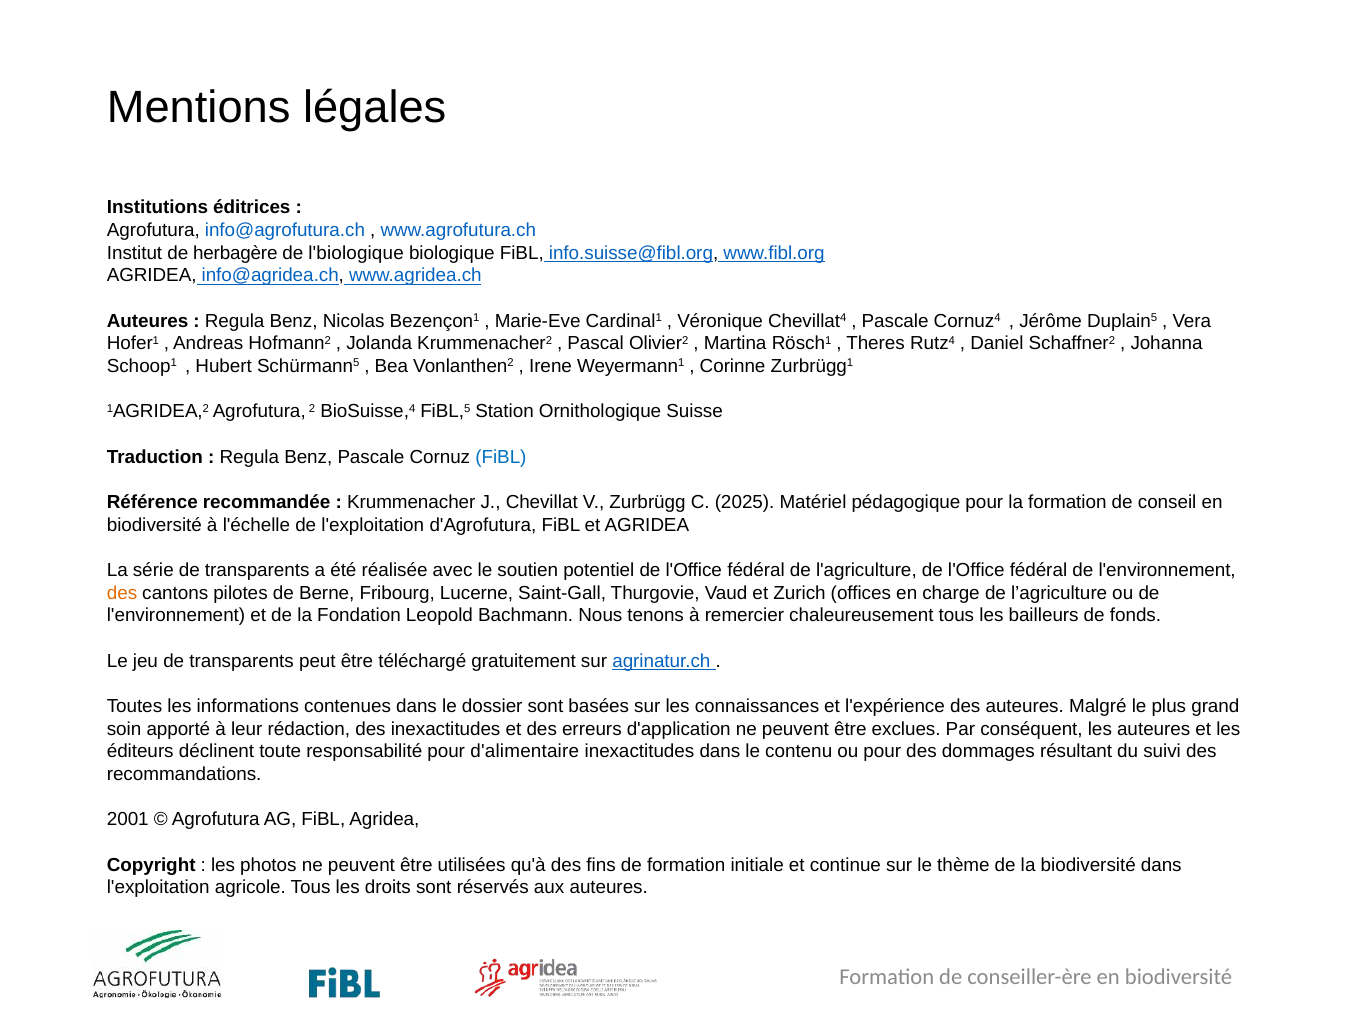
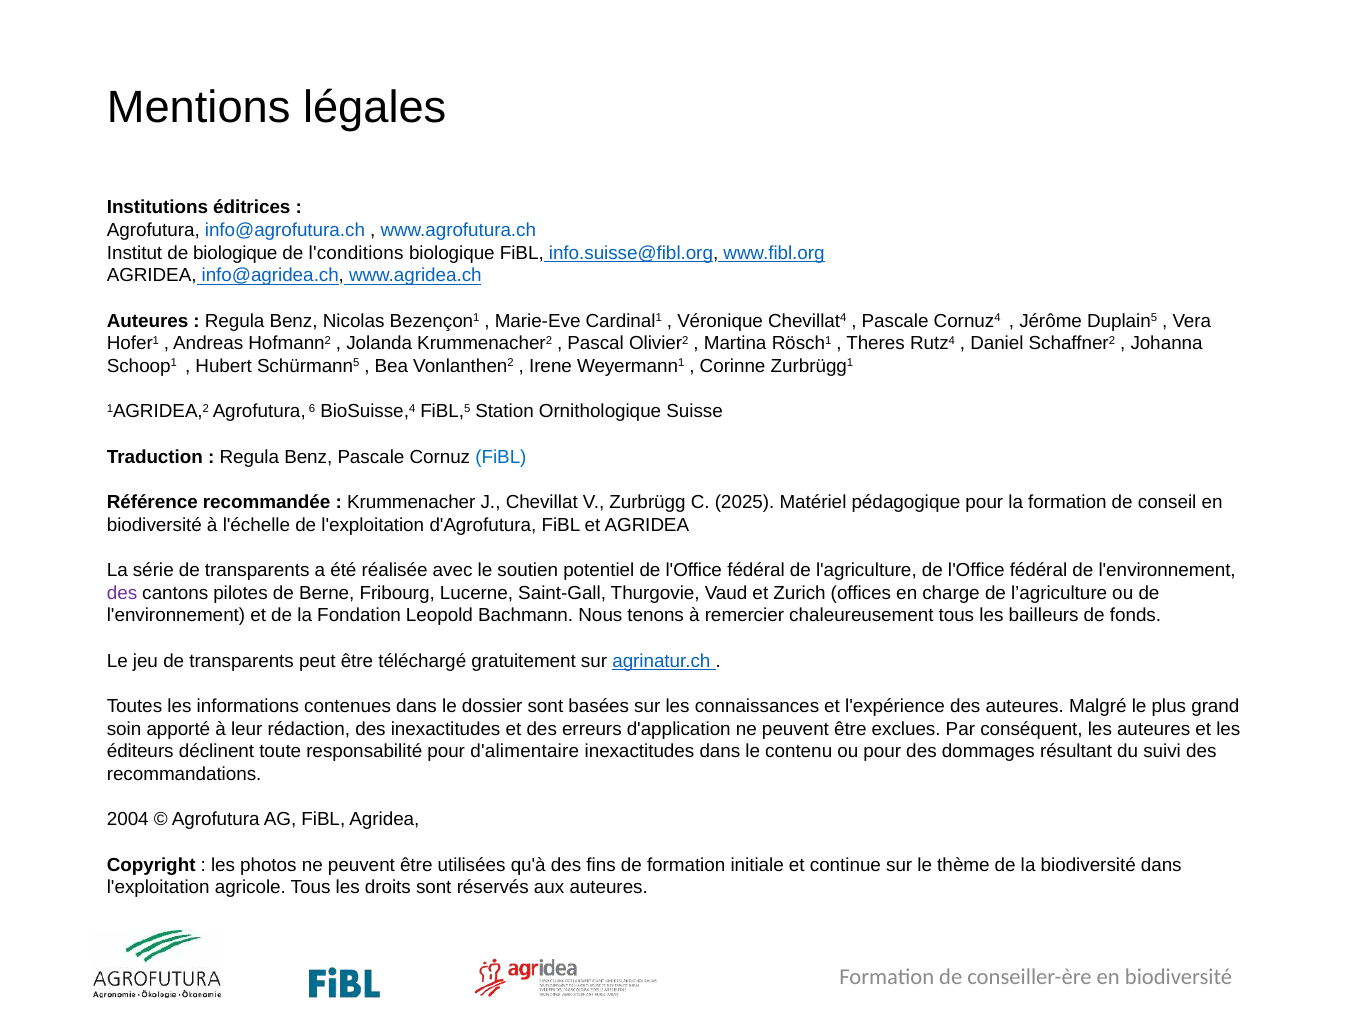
de herbagère: herbagère -> biologique
l'biologique: l'biologique -> l'conditions
2: 2 -> 6
des at (122, 593) colour: orange -> purple
2001: 2001 -> 2004
